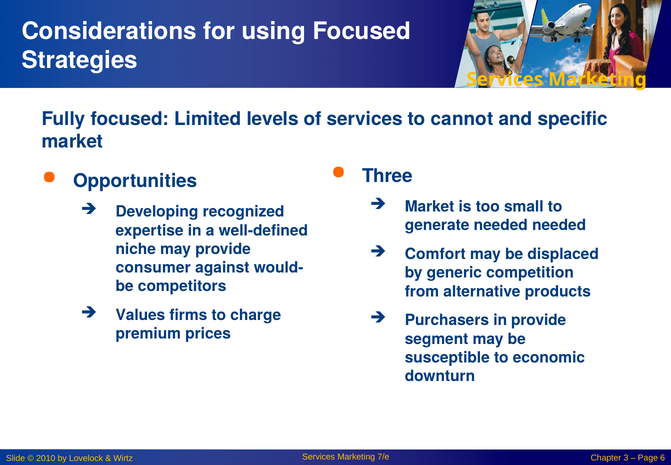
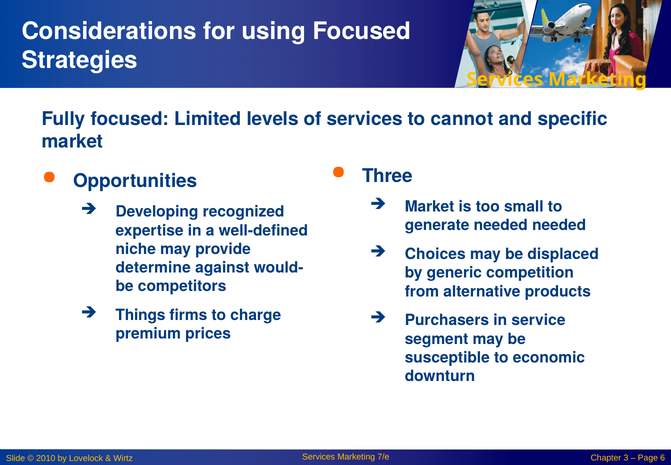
Comfort: Comfort -> Choices
consumer: consumer -> determine
Values: Values -> Things
in provide: provide -> service
